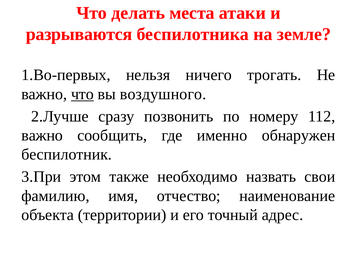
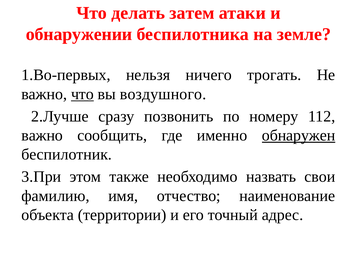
места: места -> затем
разрываются: разрываются -> обнаружении
обнаружен underline: none -> present
